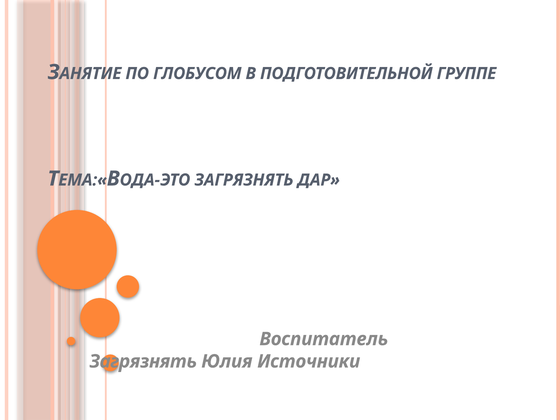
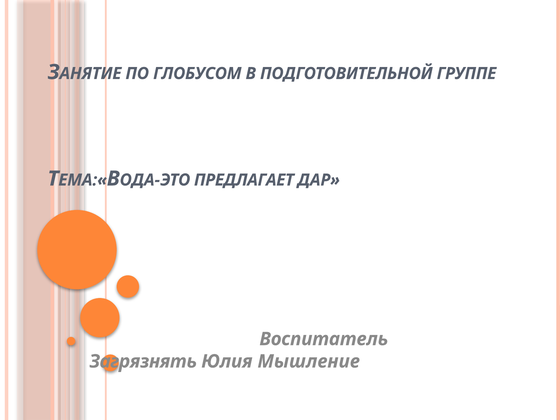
ЗАГРЯЗНЯТЬ at (244, 180): ЗАГРЯЗНЯТЬ -> ПРЕДЛАГАЕТ
Источники: Источники -> Мышление
